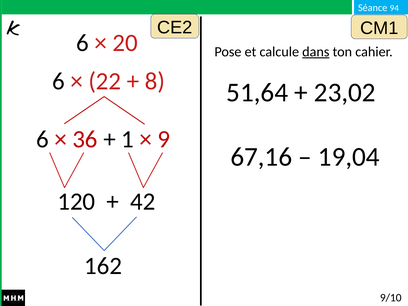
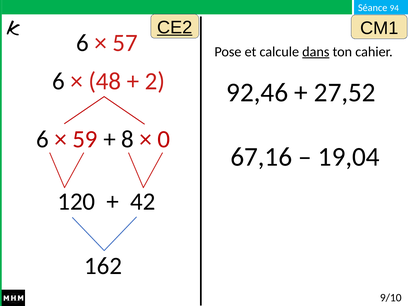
CE2 underline: none -> present
20: 20 -> 57
22: 22 -> 48
8: 8 -> 2
51,64: 51,64 -> 92,46
23,02: 23,02 -> 27,52
36: 36 -> 59
1: 1 -> 8
9: 9 -> 0
